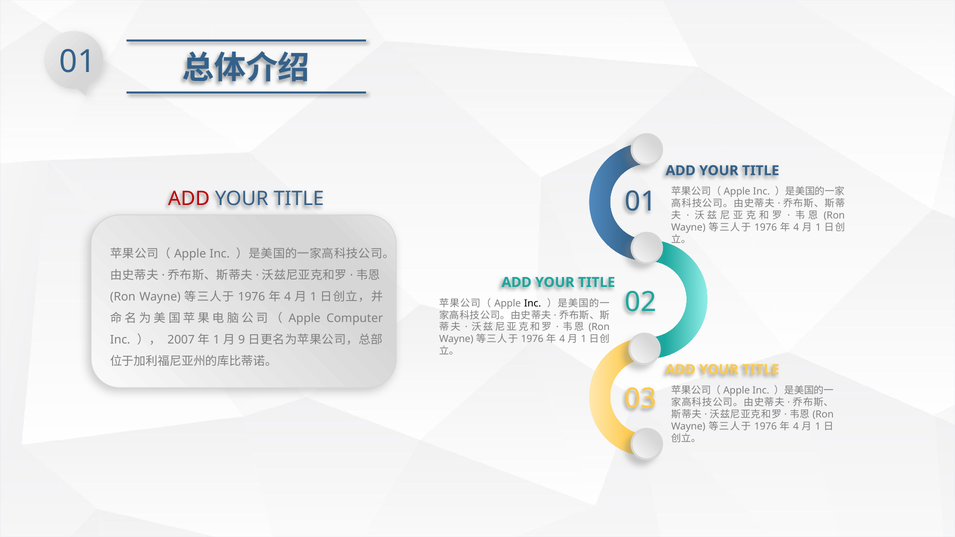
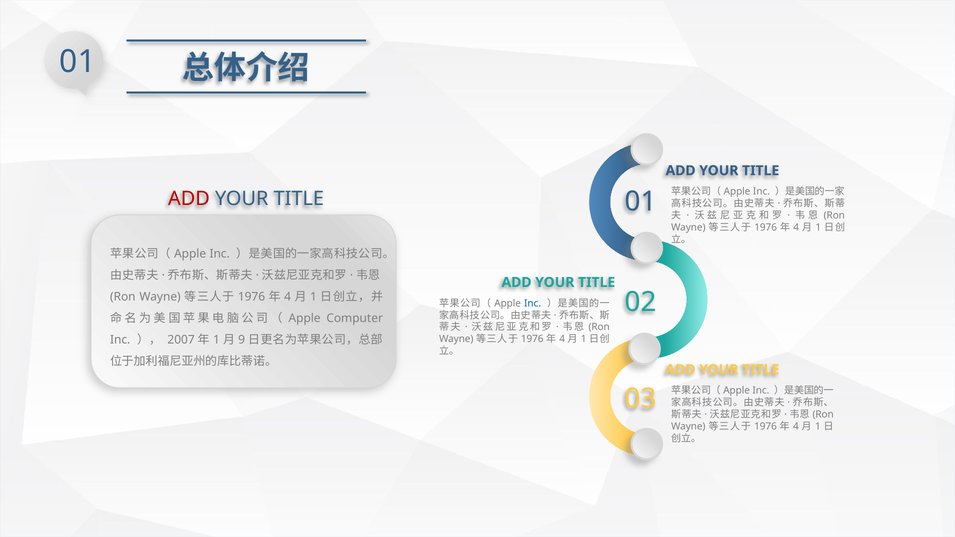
Inc at (533, 303) colour: black -> blue
